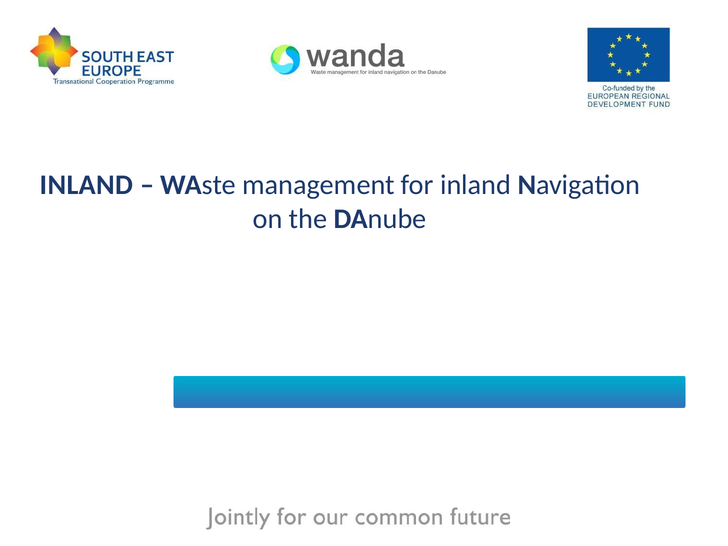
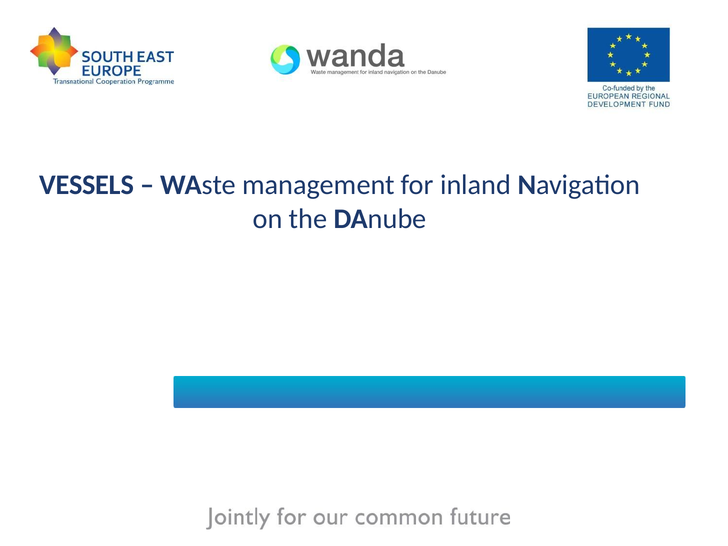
INLAND at (86, 185): INLAND -> VESSELS
